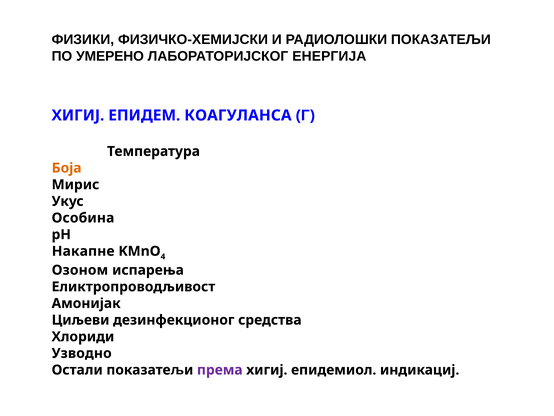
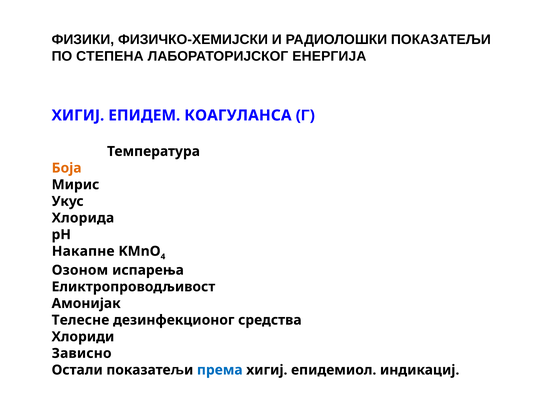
УМЕРЕНО: УМЕРЕНО -> СТЕПЕНА
Особина: Особина -> Хлорида
Циљеви: Циљеви -> Телесне
Узводно: Узводно -> Зависно
према colour: purple -> blue
